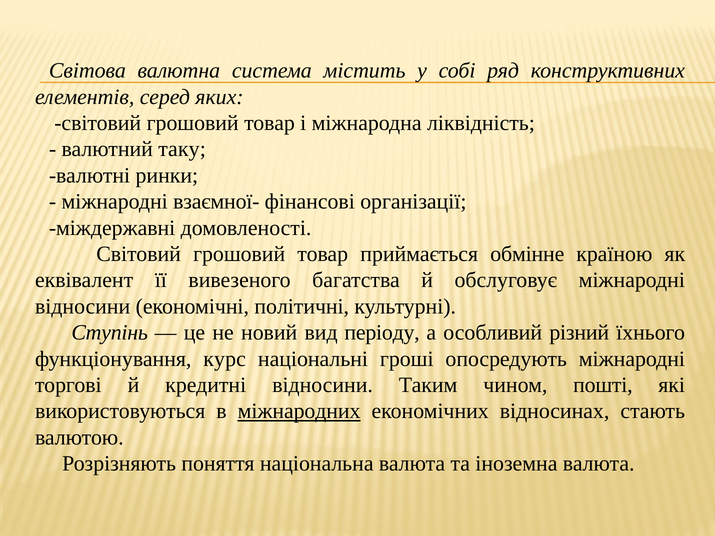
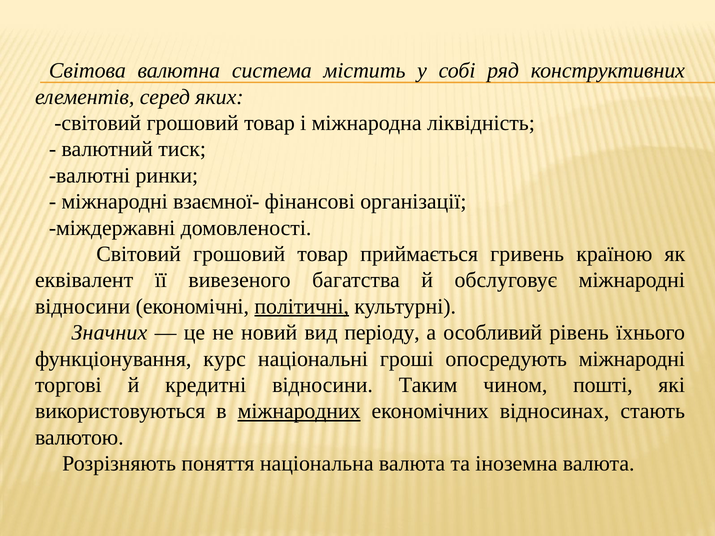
таку: таку -> тиск
обмінне: обмінне -> гривень
політичні underline: none -> present
Ступінь: Ступінь -> Значних
різний: різний -> рівень
